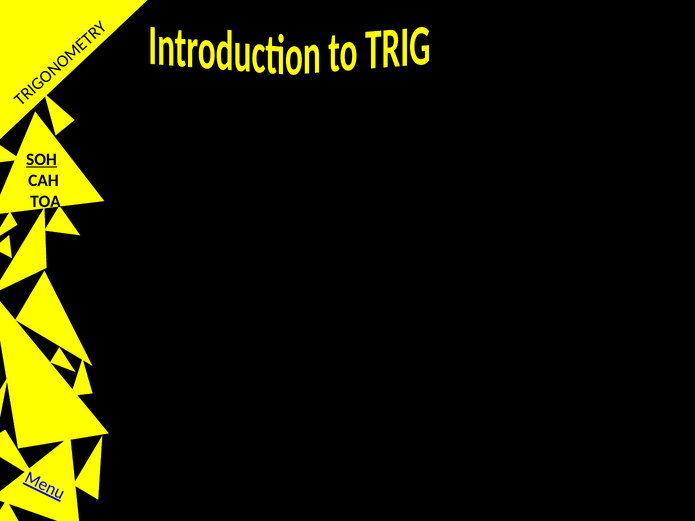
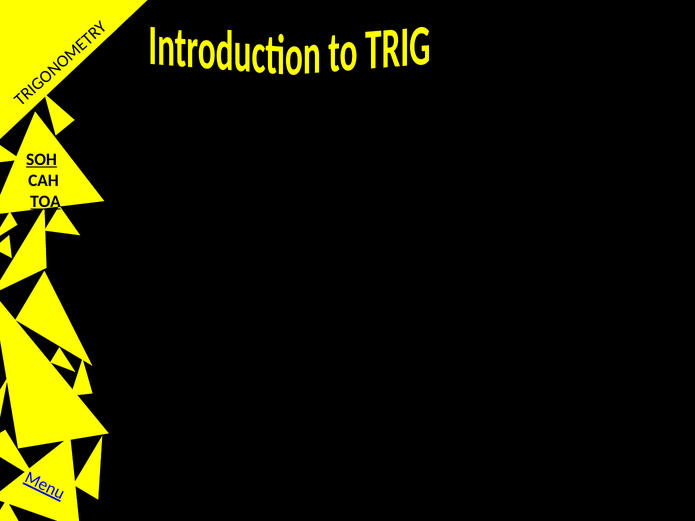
TOA underline: none -> present
